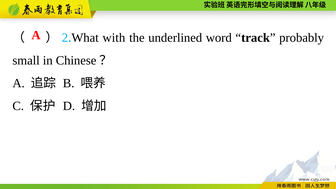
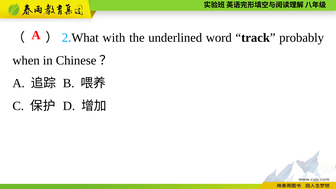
small: small -> when
